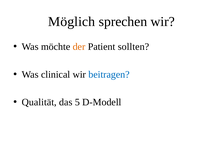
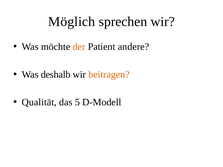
sollten: sollten -> andere
clinical: clinical -> deshalb
beitragen colour: blue -> orange
